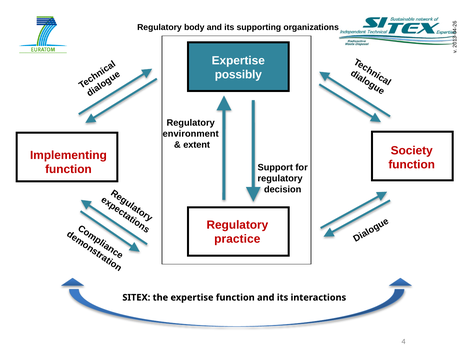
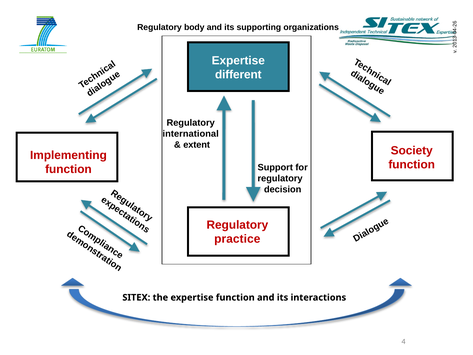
possibly: possibly -> different
environment: environment -> international
